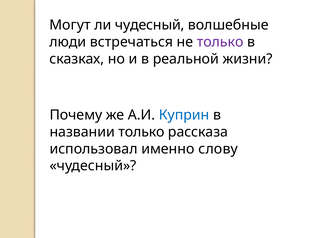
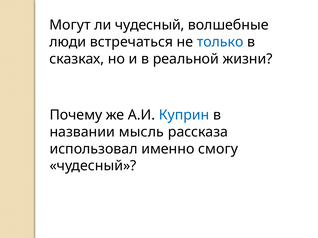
только at (220, 42) colour: purple -> blue
названии только: только -> мысль
слову: слову -> смогу
